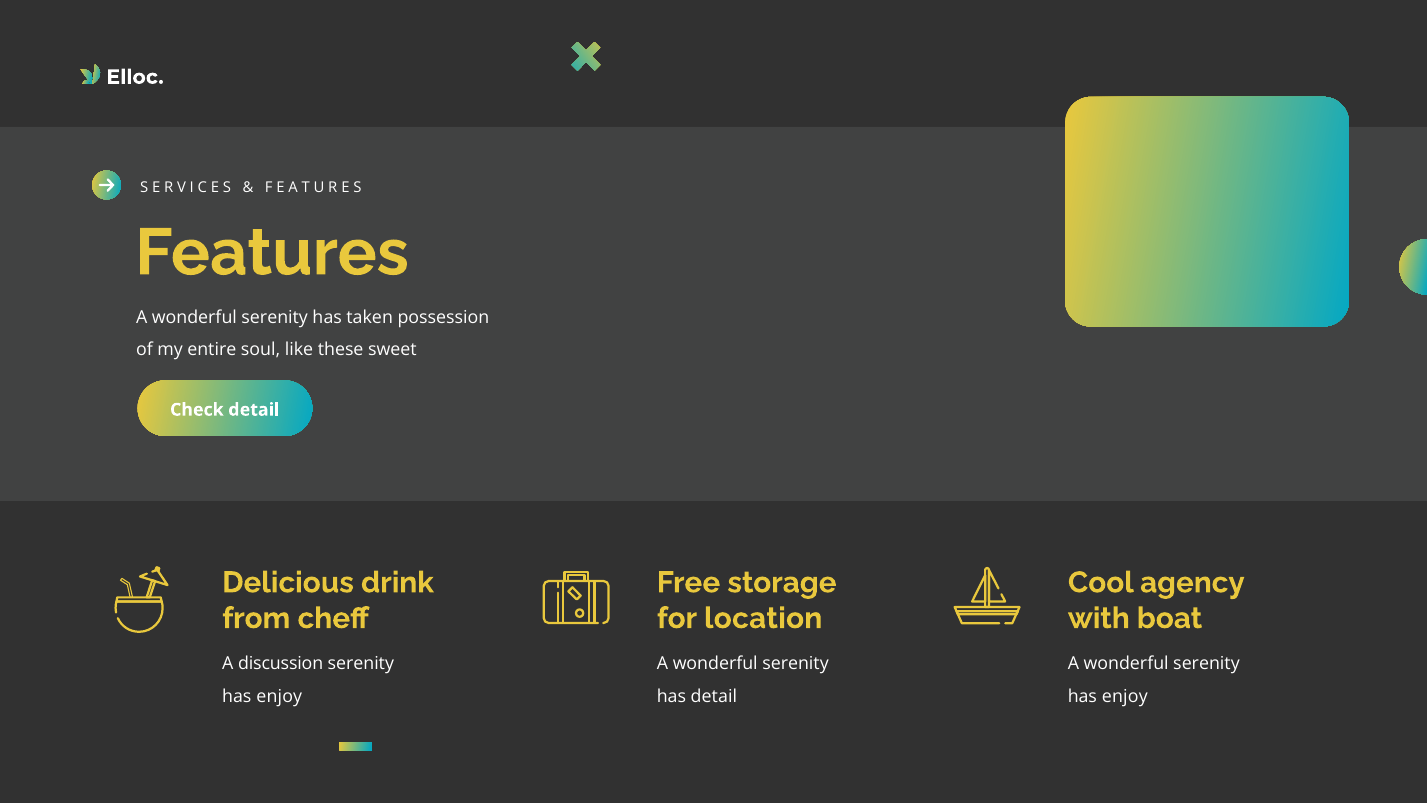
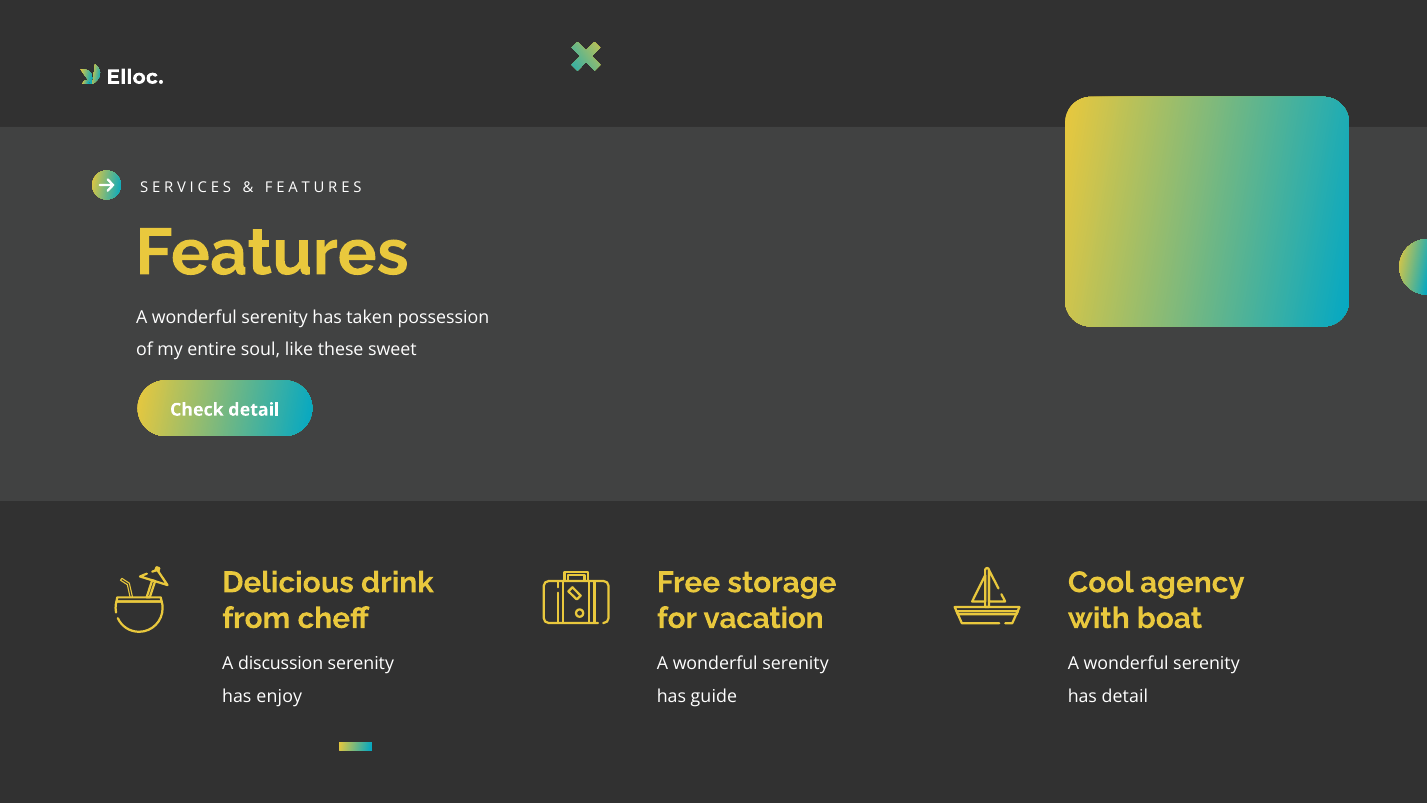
location: location -> vacation
has detail: detail -> guide
enjoy at (1125, 696): enjoy -> detail
